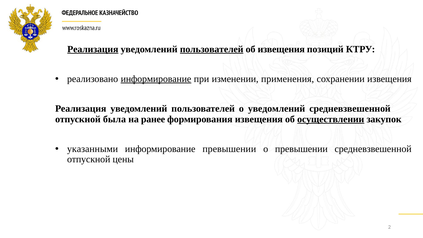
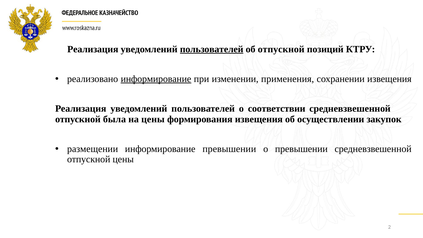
Реализация at (93, 49) underline: present -> none
об извещения: извещения -> отпускной
о уведомлений: уведомлений -> соответствии
на ранее: ранее -> цены
осуществлении underline: present -> none
указанными: указанными -> размещении
